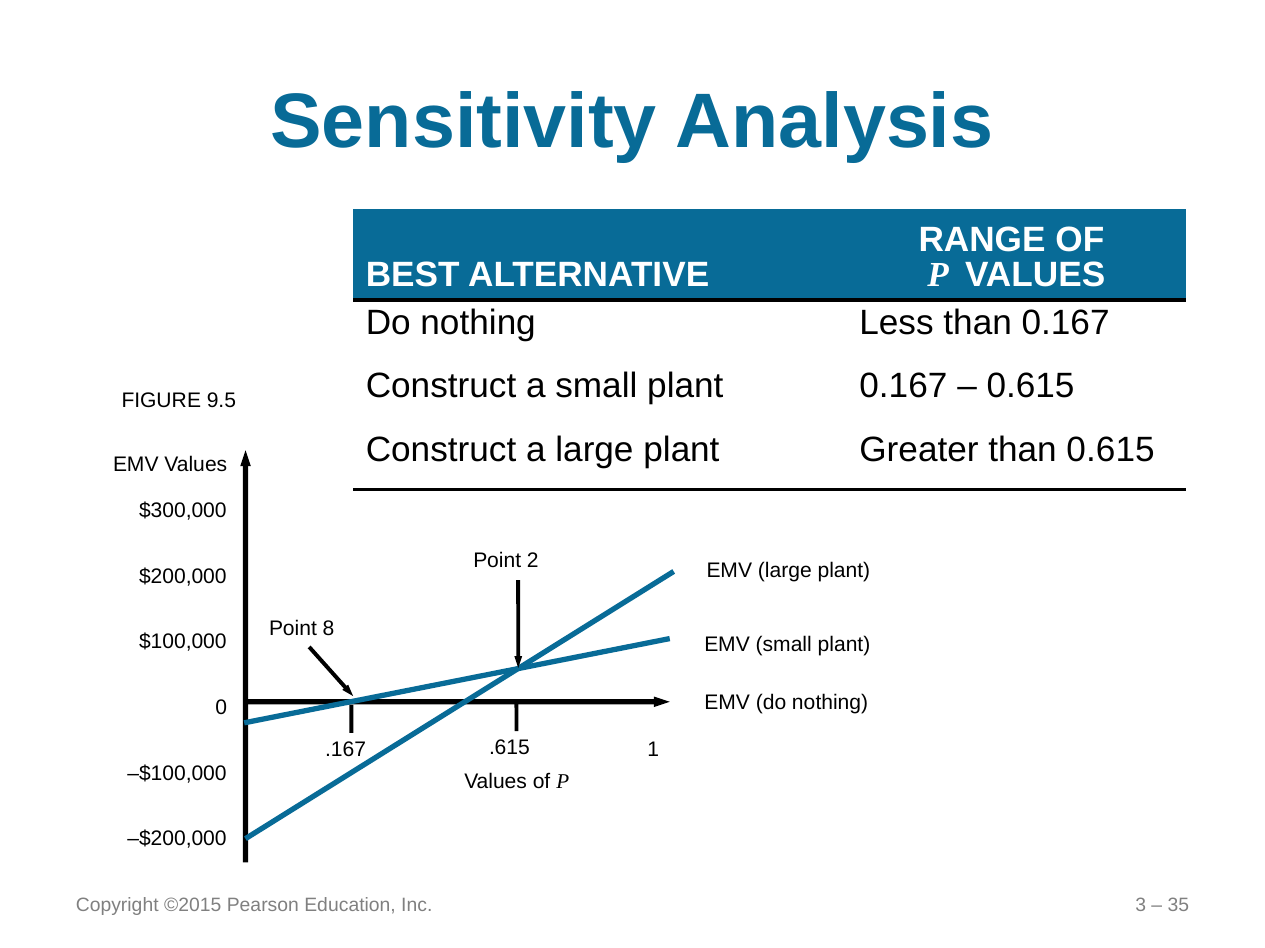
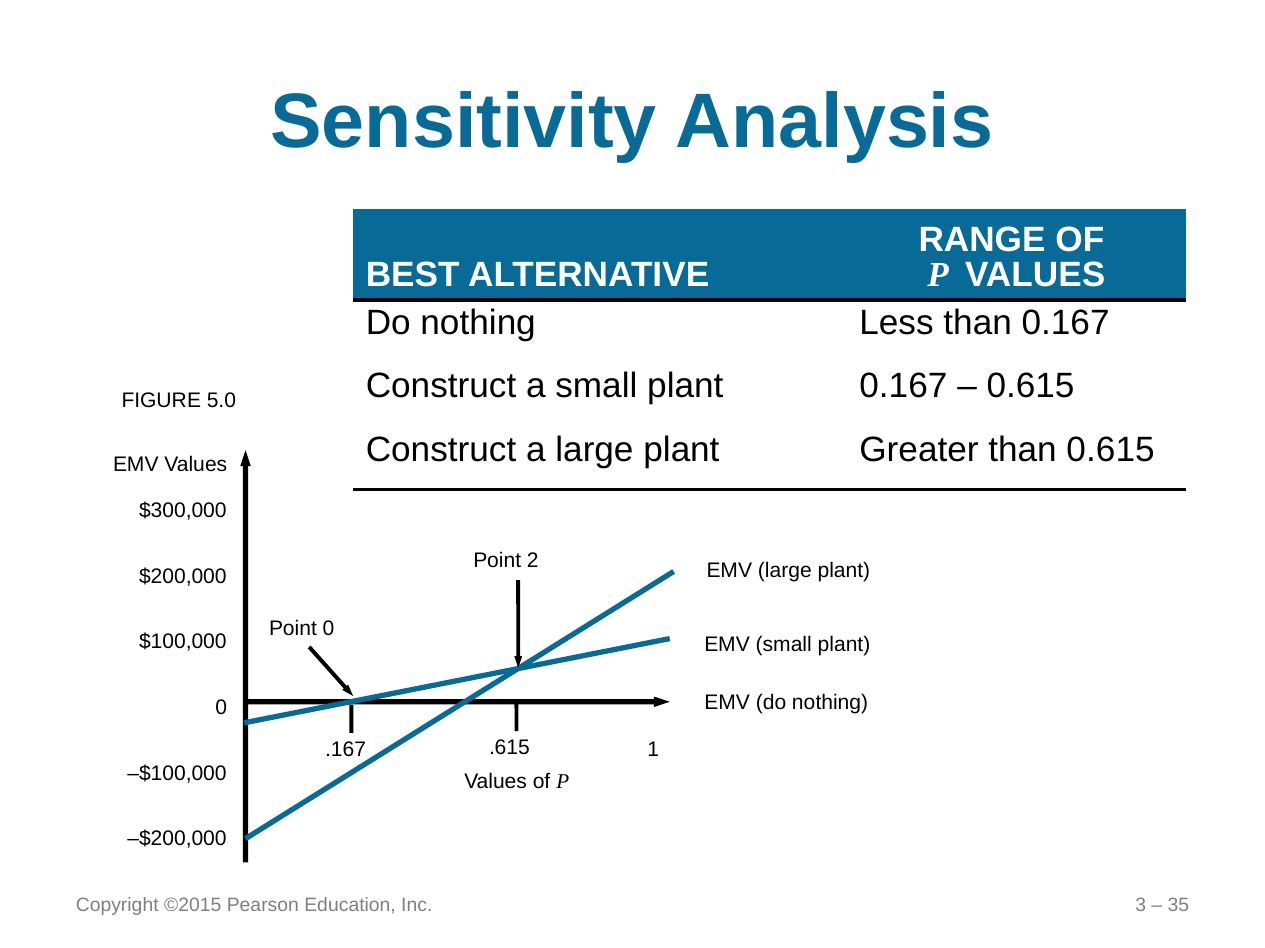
9.5: 9.5 -> 5.0
Point 8: 8 -> 0
